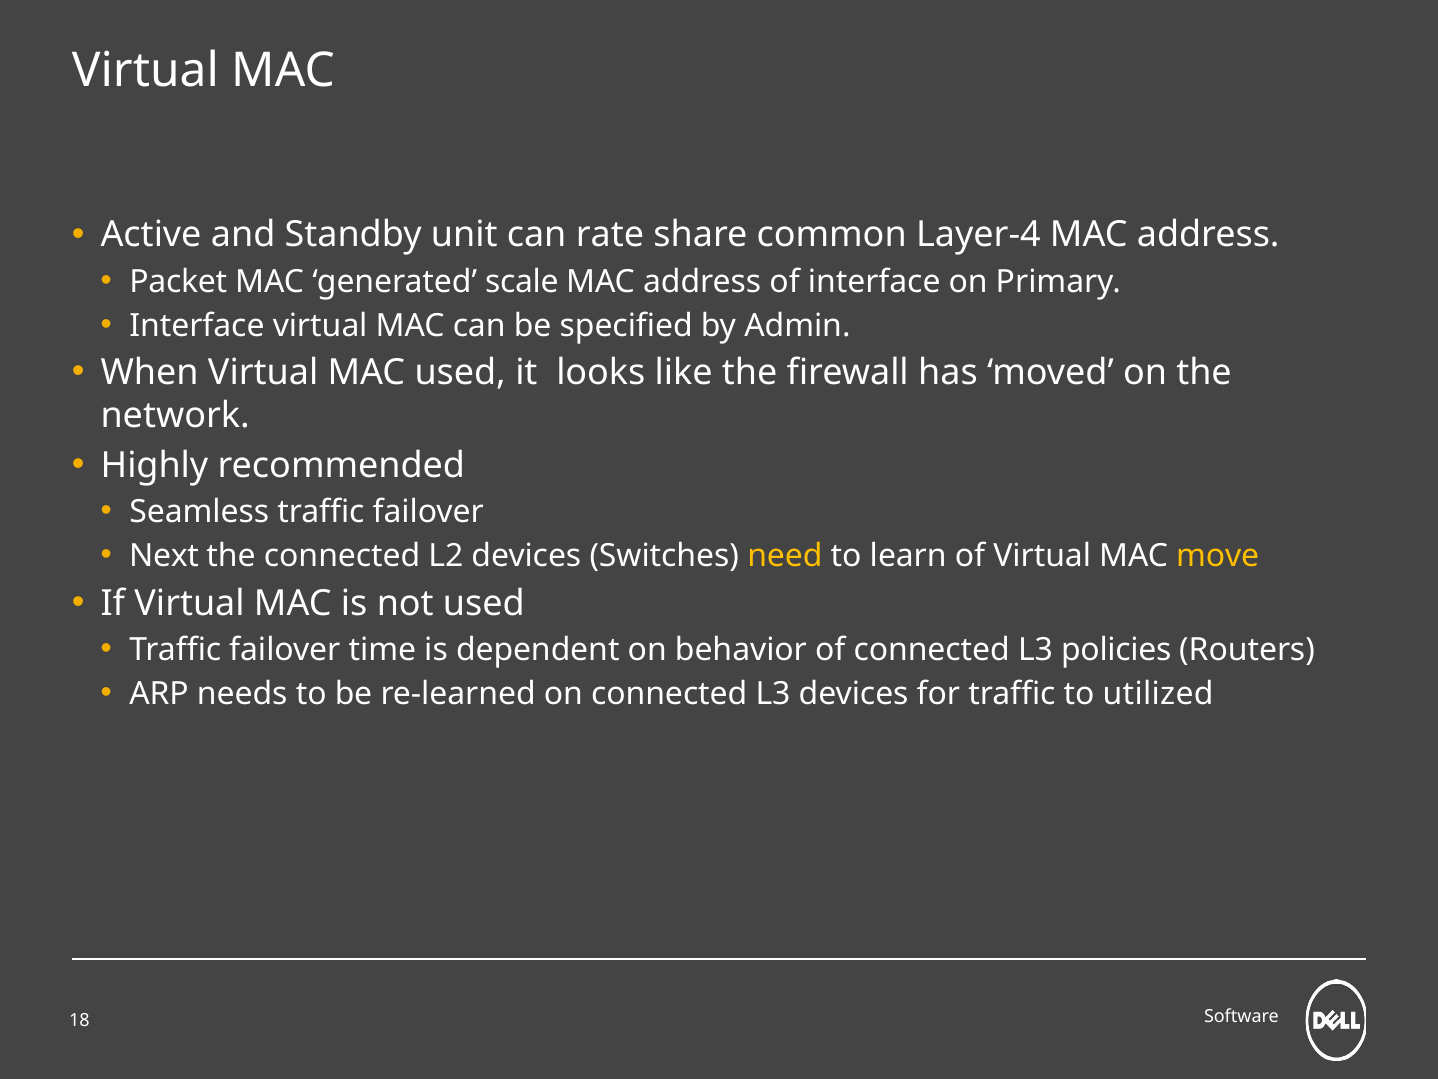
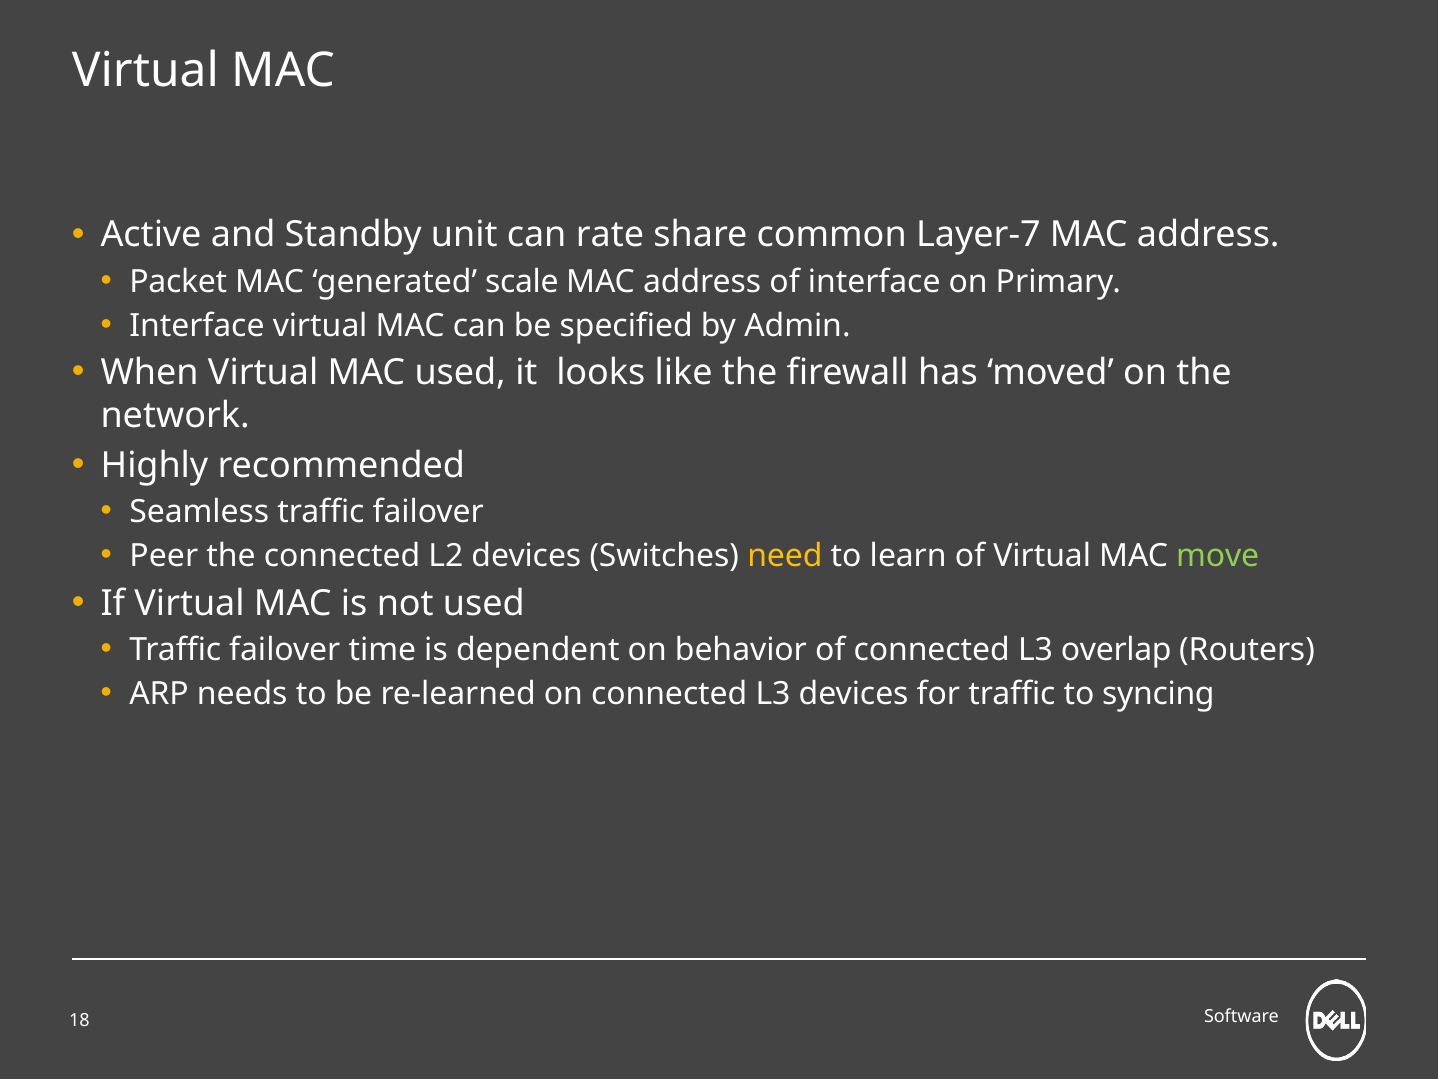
Layer-4: Layer-4 -> Layer-7
Next: Next -> Peer
move colour: yellow -> light green
policies: policies -> overlap
utilized: utilized -> syncing
